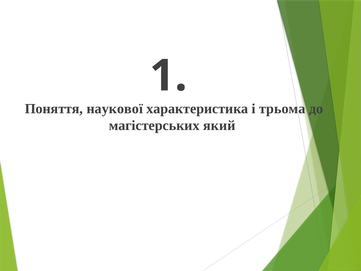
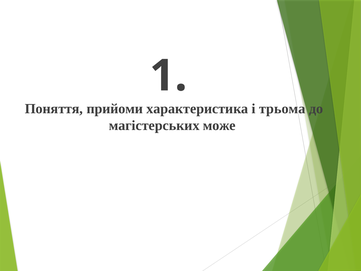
наукової: наукової -> прийоми
який: який -> може
